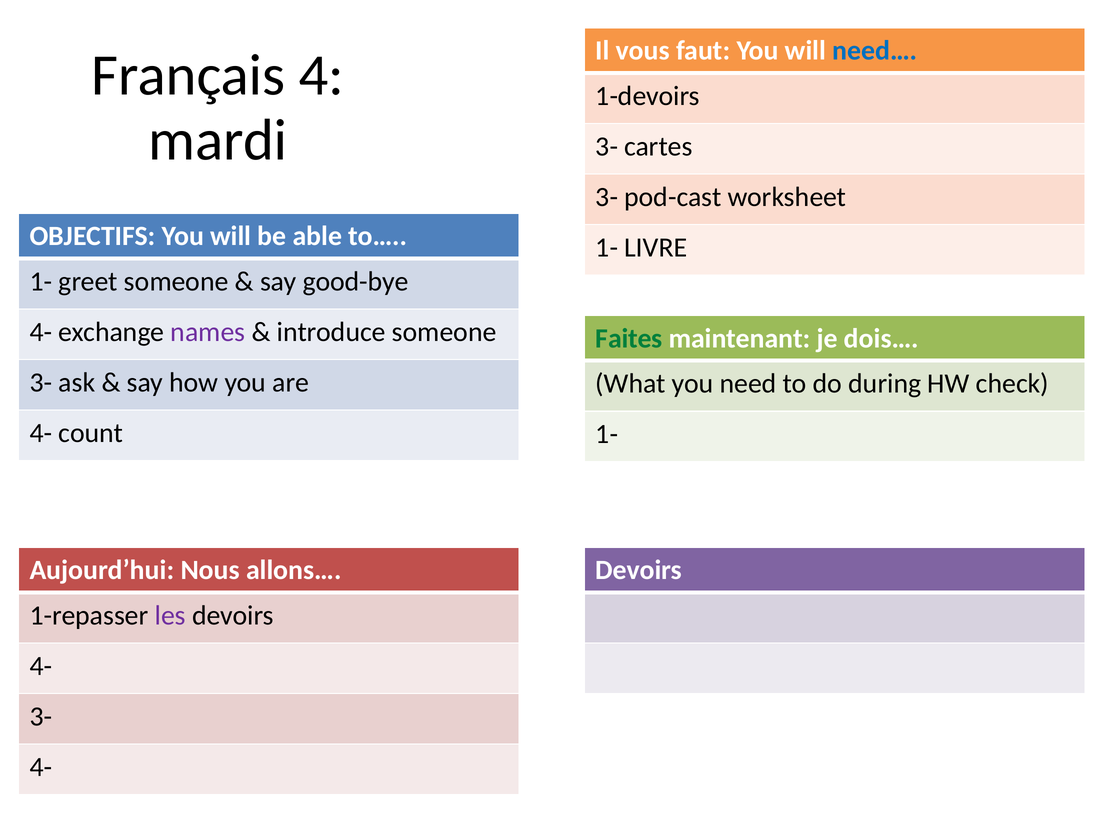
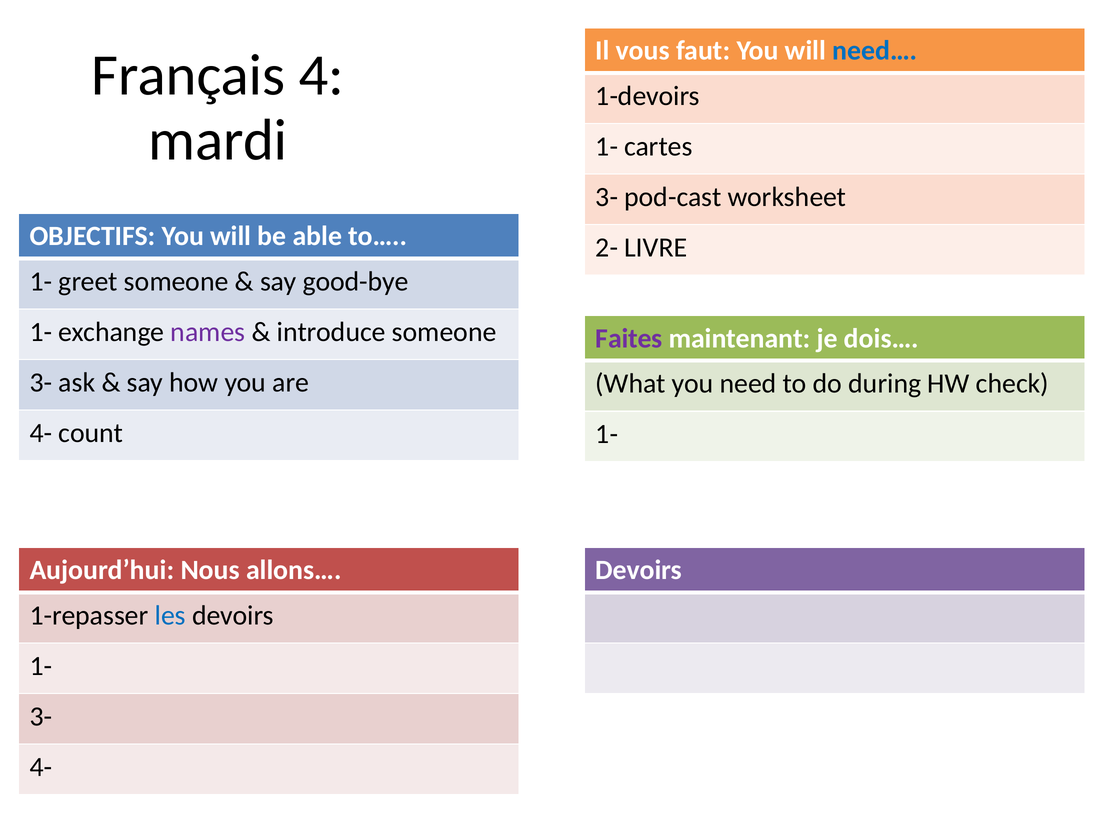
3- at (607, 146): 3- -> 1-
1- at (607, 247): 1- -> 2-
4- at (41, 332): 4- -> 1-
Faites colour: green -> purple
les colour: purple -> blue
4- at (41, 666): 4- -> 1-
